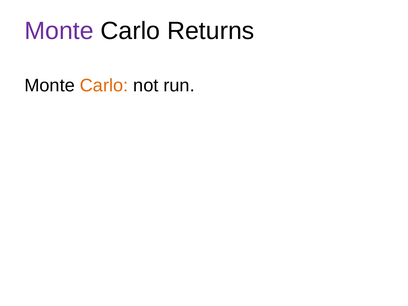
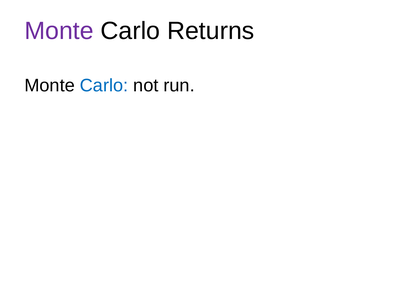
Carlo at (104, 86) colour: orange -> blue
